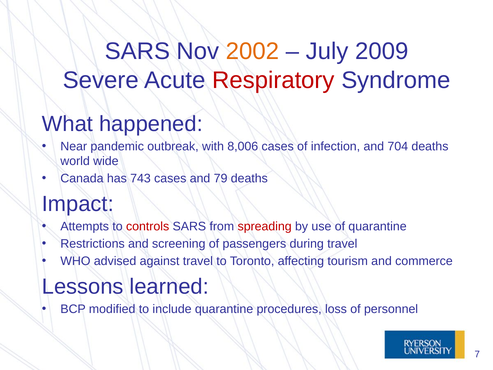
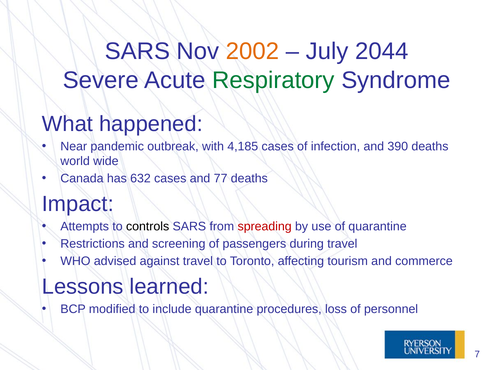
2009: 2009 -> 2044
Respiratory colour: red -> green
8,006: 8,006 -> 4,185
704: 704 -> 390
743: 743 -> 632
79: 79 -> 77
controls colour: red -> black
